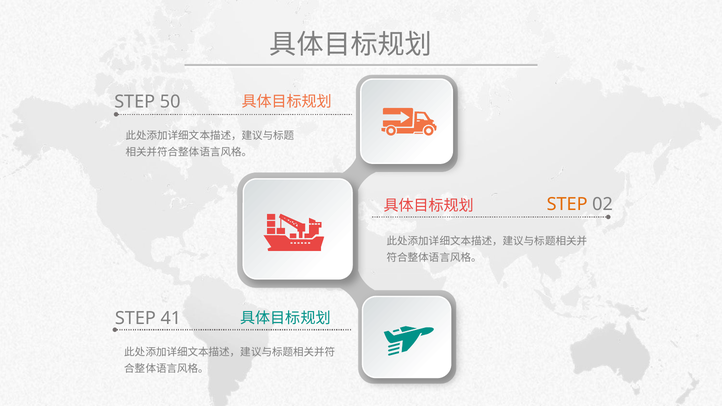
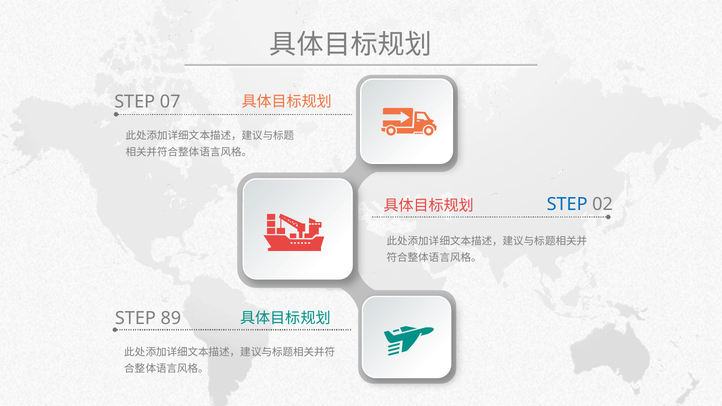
50: 50 -> 07
STEP at (567, 204) colour: orange -> blue
41: 41 -> 89
